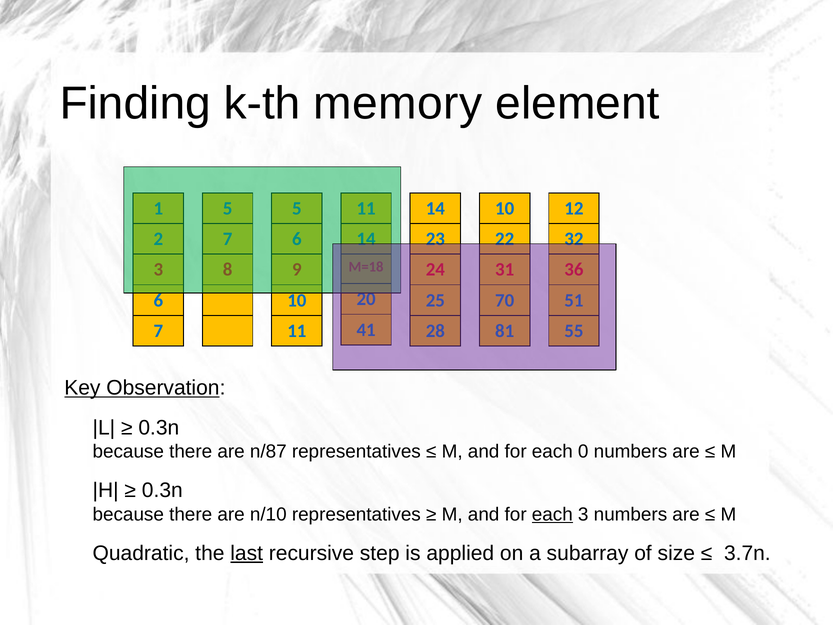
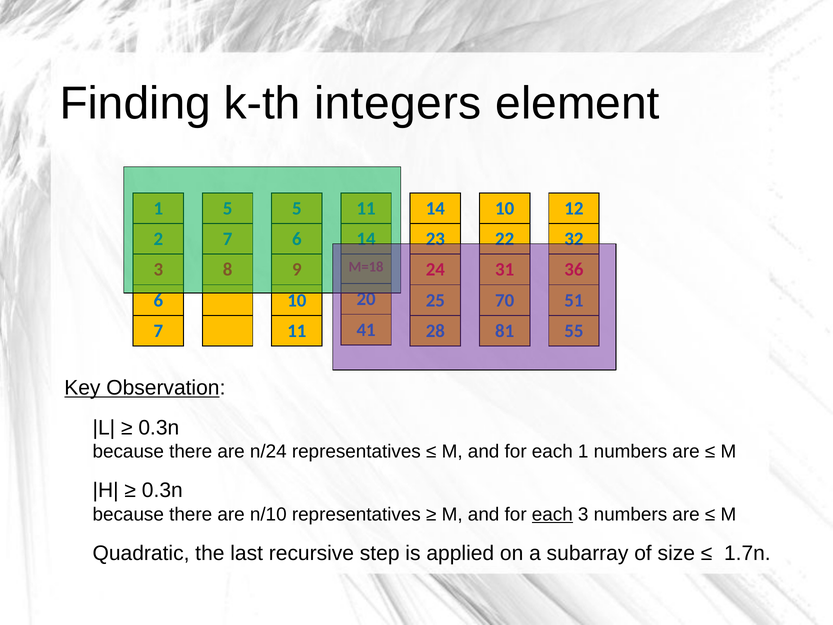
memory: memory -> integers
n/87: n/87 -> n/24
each 0: 0 -> 1
last underline: present -> none
3.7n: 3.7n -> 1.7n
